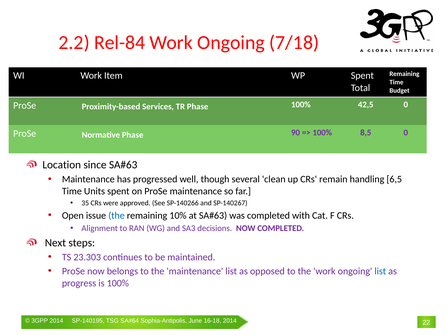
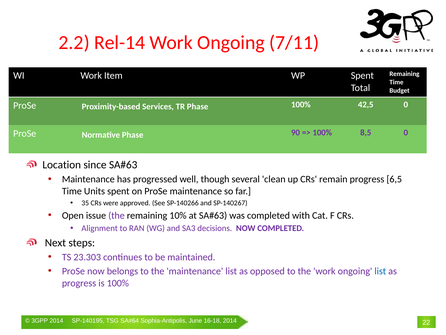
Rel-84: Rel-84 -> Rel-14
7/18: 7/18 -> 7/11
remain handling: handling -> progress
the at (116, 215) colour: blue -> purple
